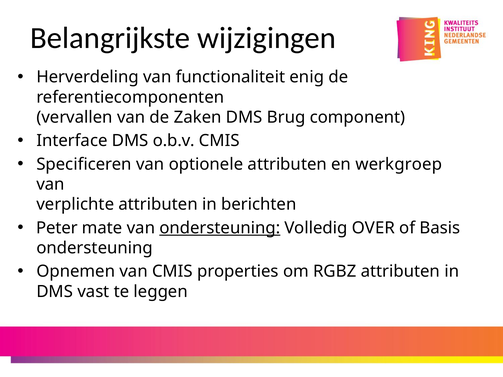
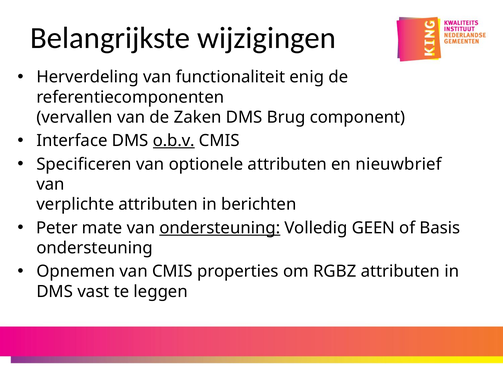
o.b.v underline: none -> present
werkgroep: werkgroep -> nieuwbrief
OVER: OVER -> GEEN
